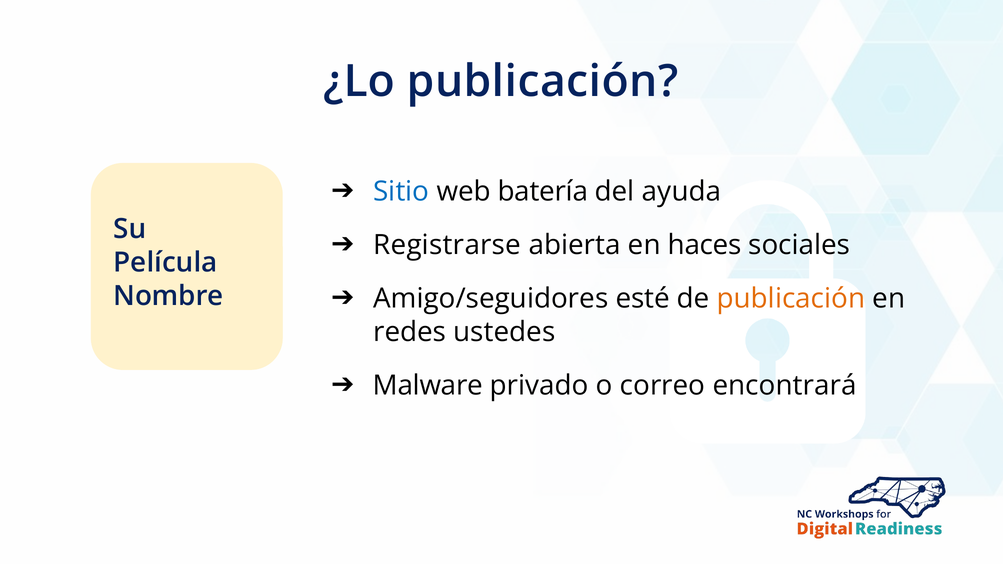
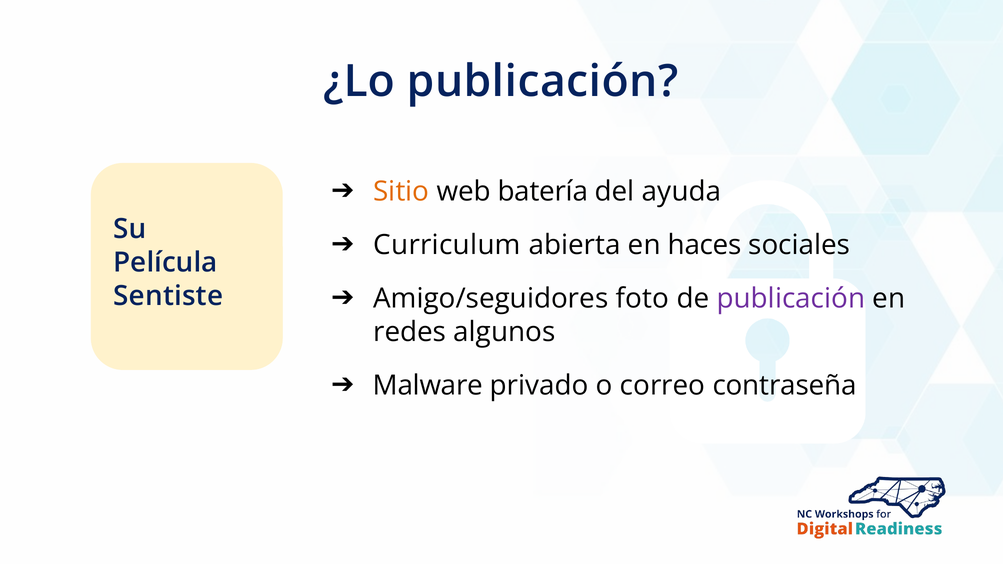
Sitio colour: blue -> orange
Registrarse: Registrarse -> Curriculum
esté: esté -> foto
publicación at (791, 299) colour: orange -> purple
Nombre: Nombre -> Sentiste
ustedes: ustedes -> algunos
encontrará: encontrará -> contraseña
